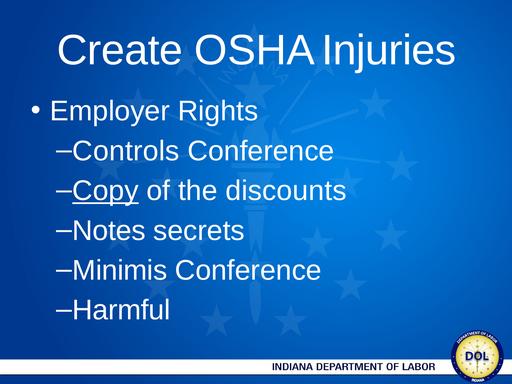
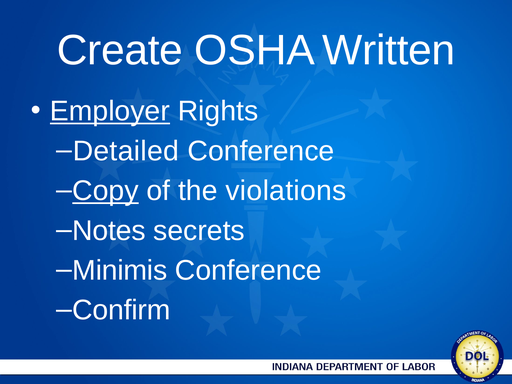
Injuries: Injuries -> Written
Employer underline: none -> present
Controls: Controls -> Detailed
discounts: discounts -> violations
Harmful: Harmful -> Confirm
